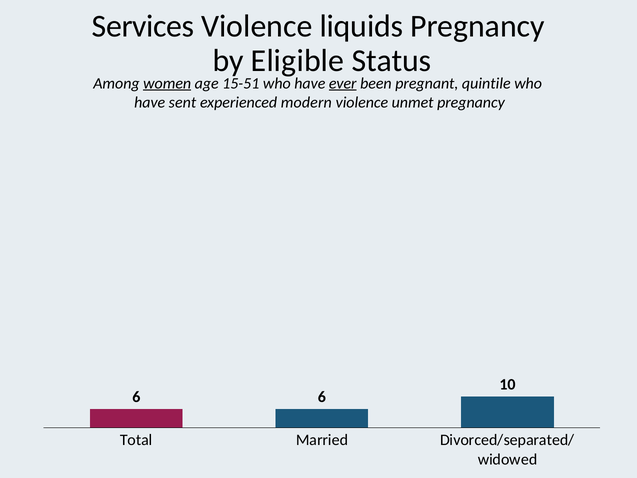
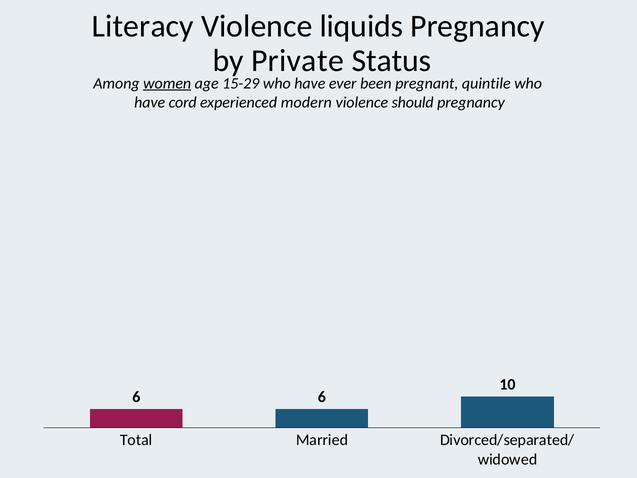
Services: Services -> Literacy
Eligible: Eligible -> Private
15-51: 15-51 -> 15-29
ever underline: present -> none
sent: sent -> cord
unmet: unmet -> should
